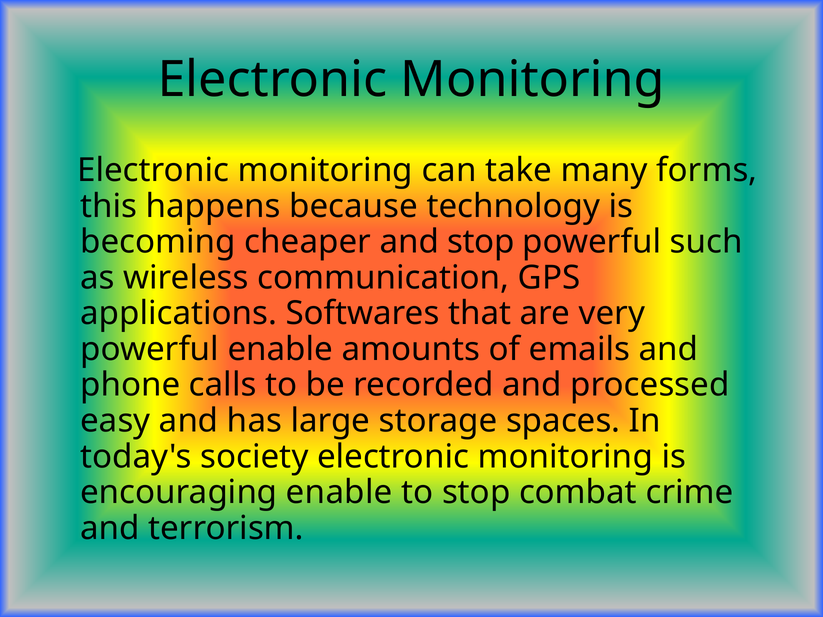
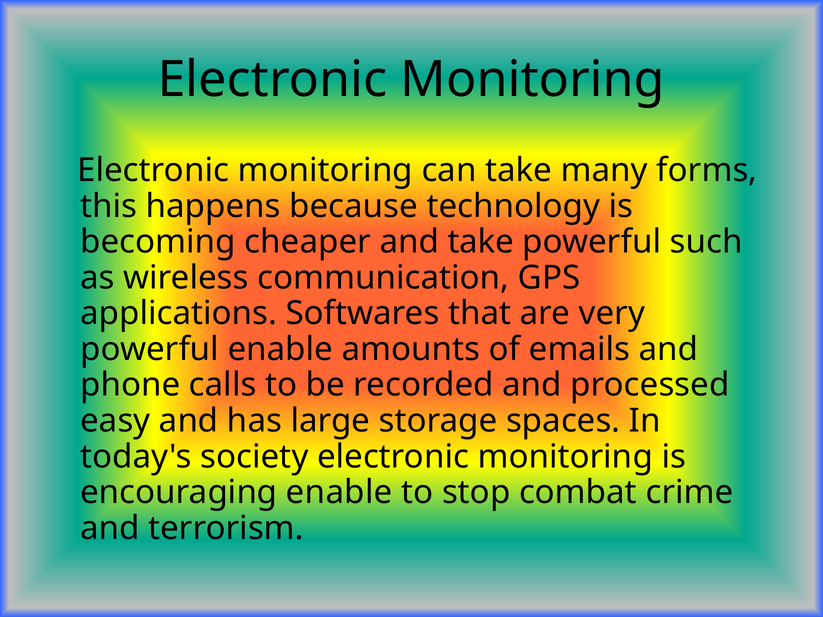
and stop: stop -> take
